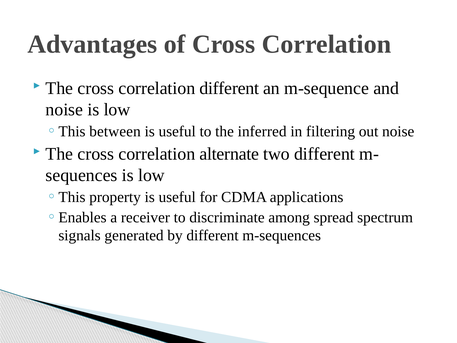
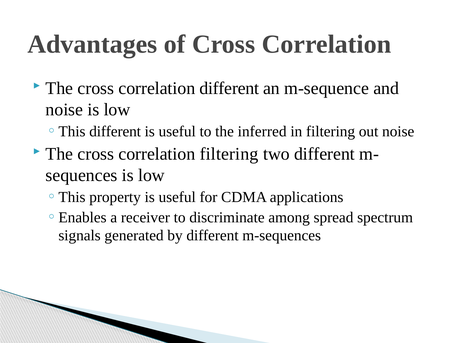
between at (115, 131): between -> different
correlation alternate: alternate -> filtering
